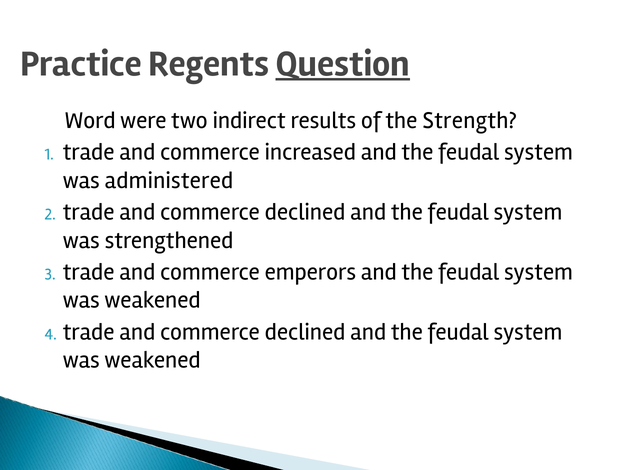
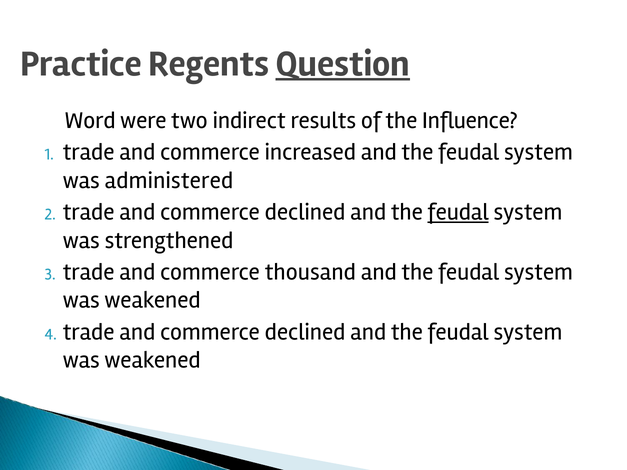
Strength: Strength -> Influence
feudal at (458, 212) underline: none -> present
emperors: emperors -> thousand
